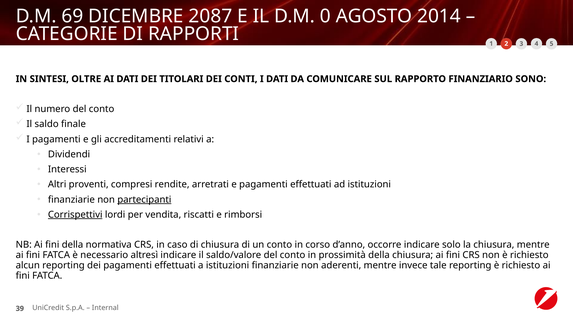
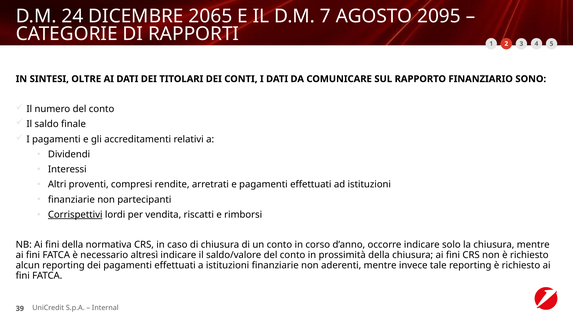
69: 69 -> 24
2087: 2087 -> 2065
0: 0 -> 7
2014: 2014 -> 2095
partecipanti underline: present -> none
